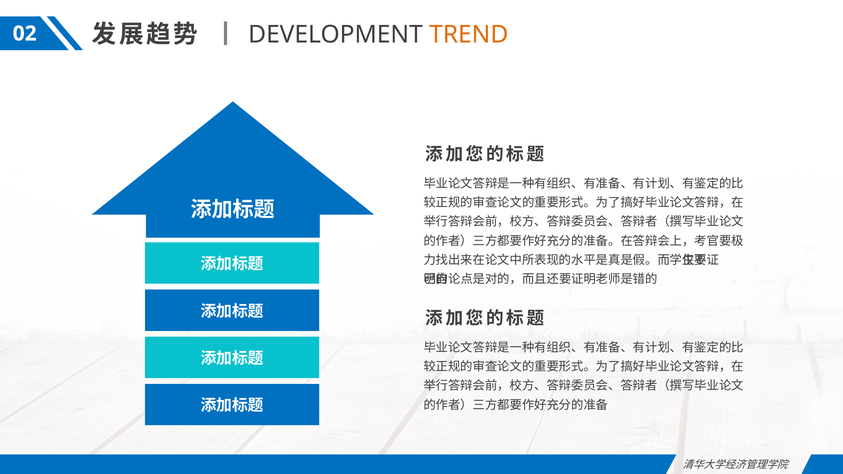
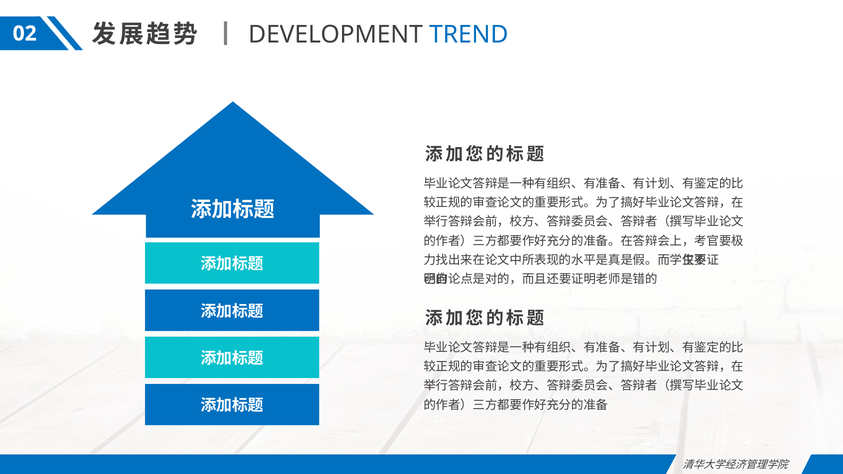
TREND colour: orange -> blue
